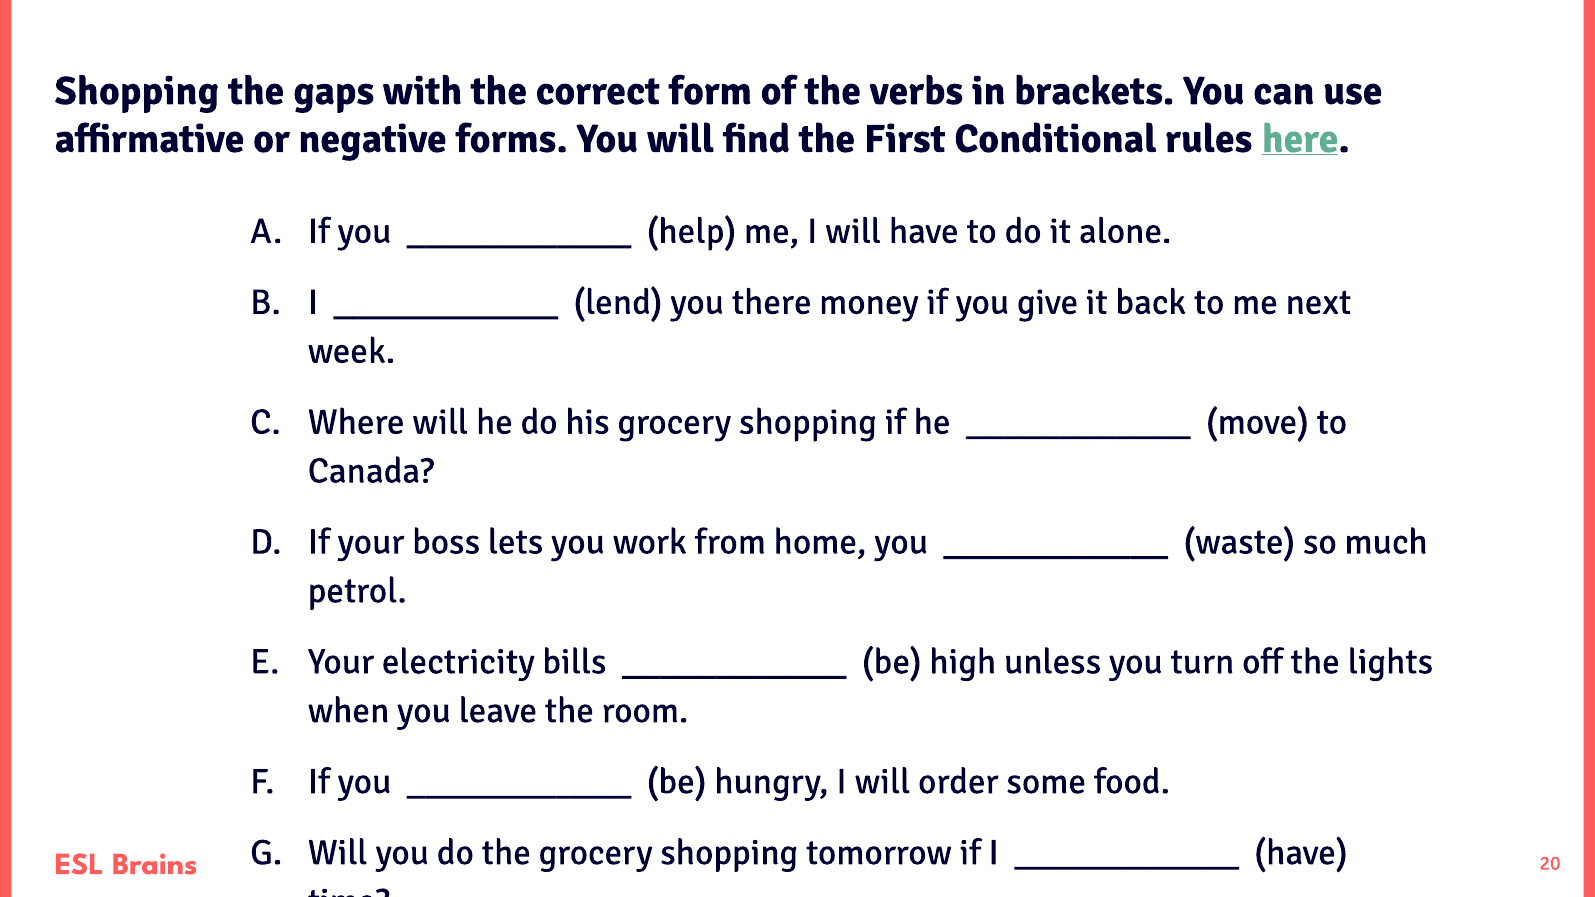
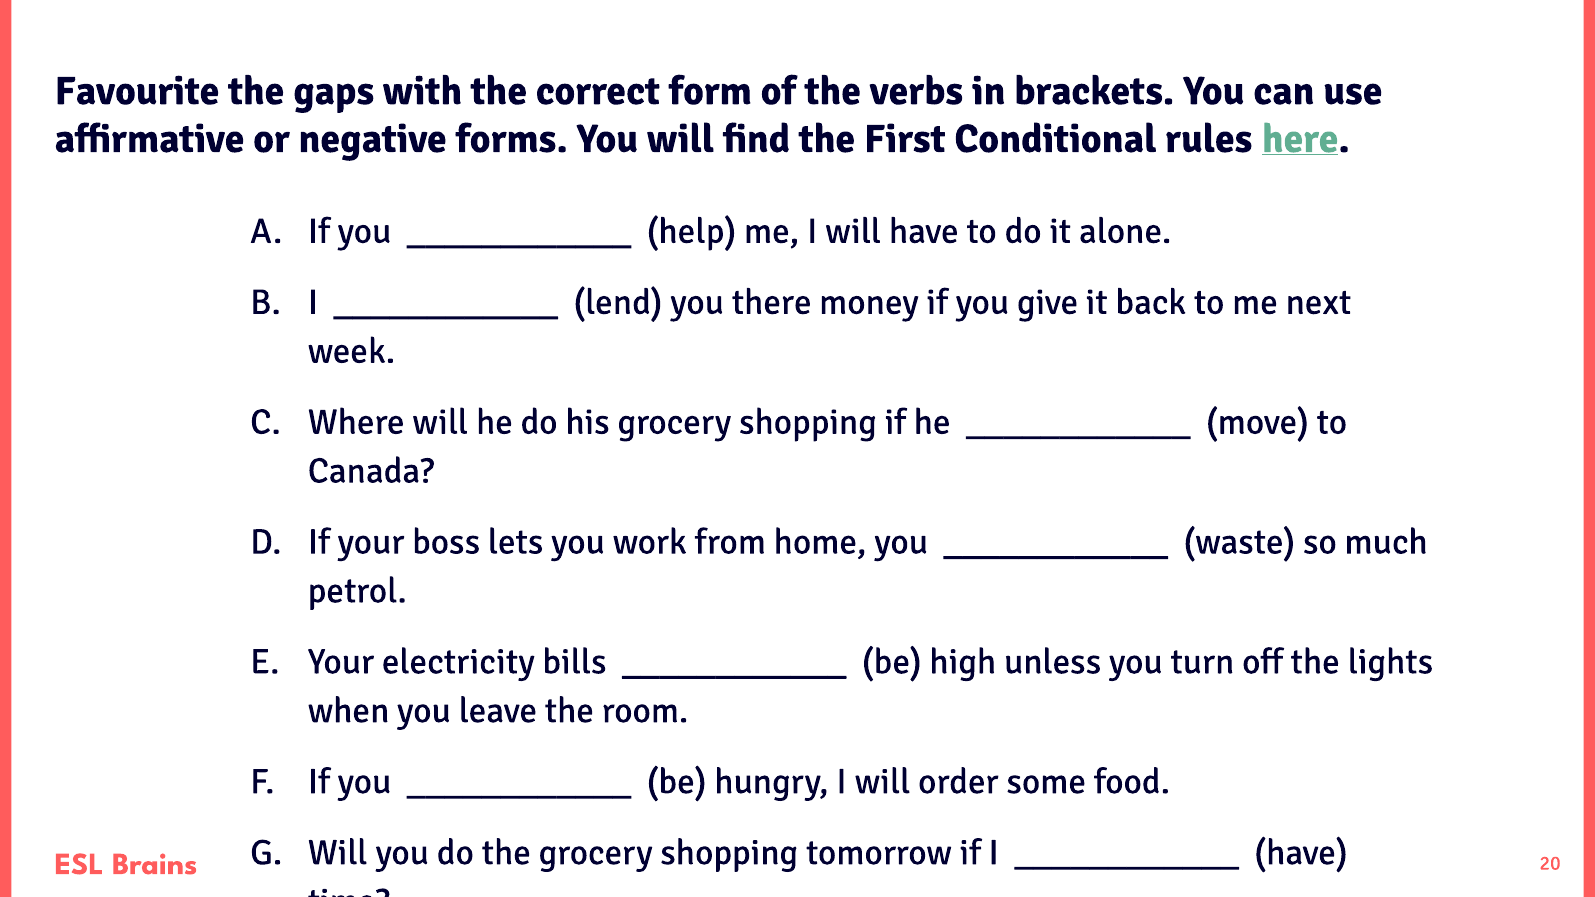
Shopping at (137, 91): Shopping -> Favourite
